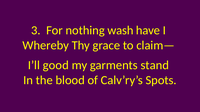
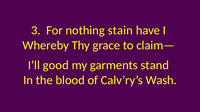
wash: wash -> stain
Spots: Spots -> Wash
